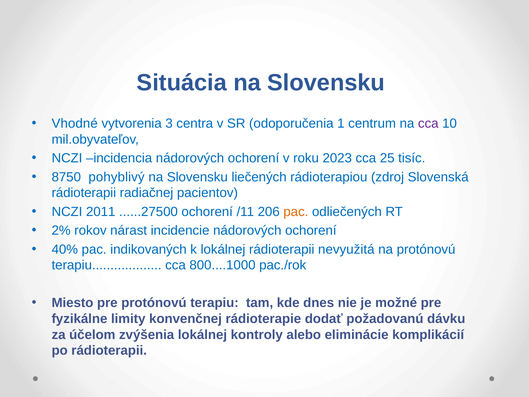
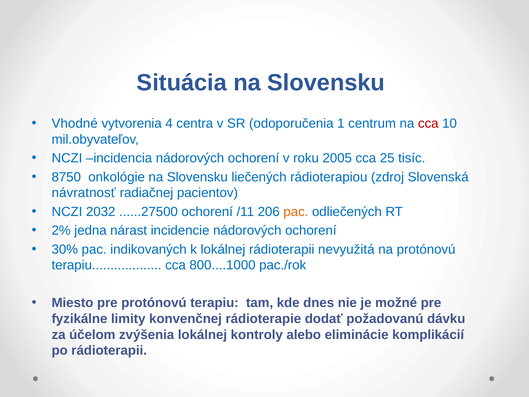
3: 3 -> 4
cca at (428, 123) colour: purple -> red
2023: 2023 -> 2005
pohyblivý: pohyblivý -> onkológie
rádioterapii at (84, 193): rádioterapii -> návratnosť
2011: 2011 -> 2032
rokov: rokov -> jedna
40%: 40% -> 30%
